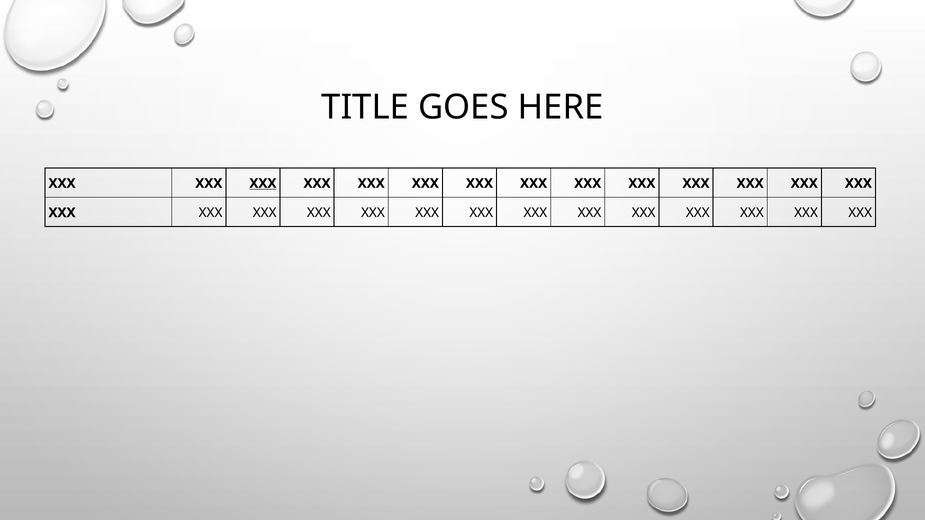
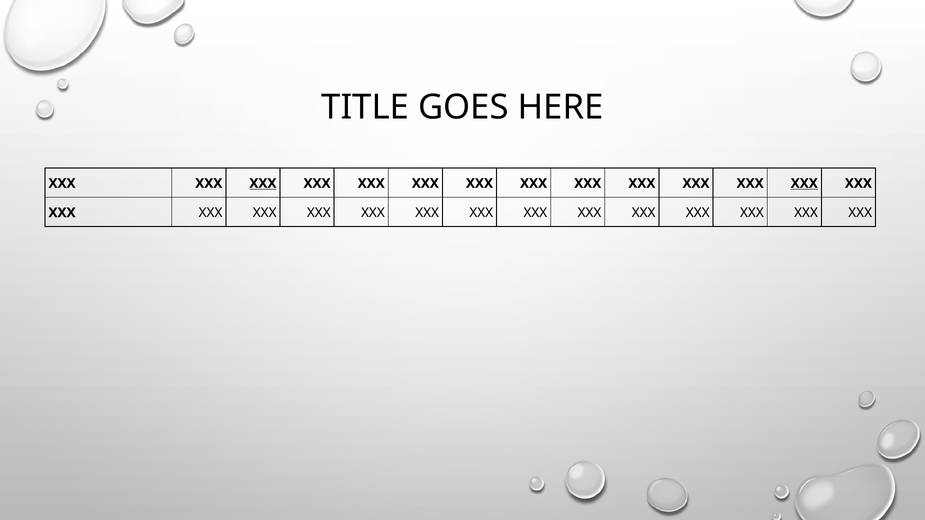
XXX at (804, 183) underline: none -> present
